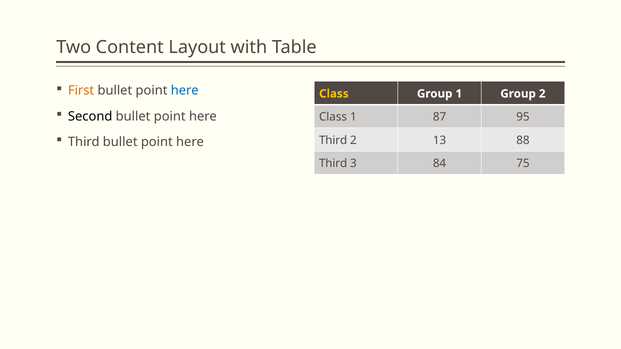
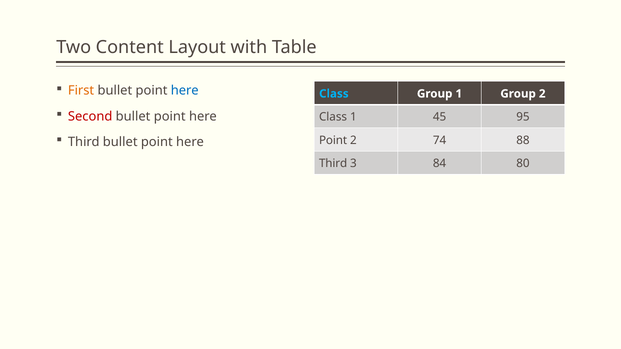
Class at (334, 94) colour: yellow -> light blue
Second colour: black -> red
87: 87 -> 45
Third at (333, 140): Third -> Point
13: 13 -> 74
75: 75 -> 80
